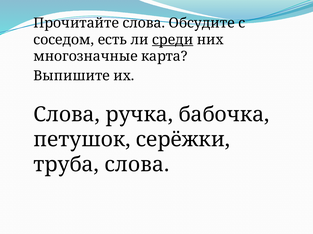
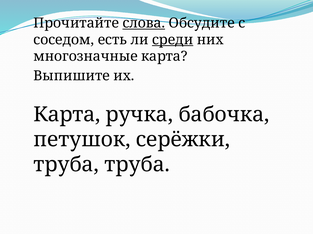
слова at (144, 23) underline: none -> present
Слова at (67, 115): Слова -> Карта
труба слова: слова -> труба
